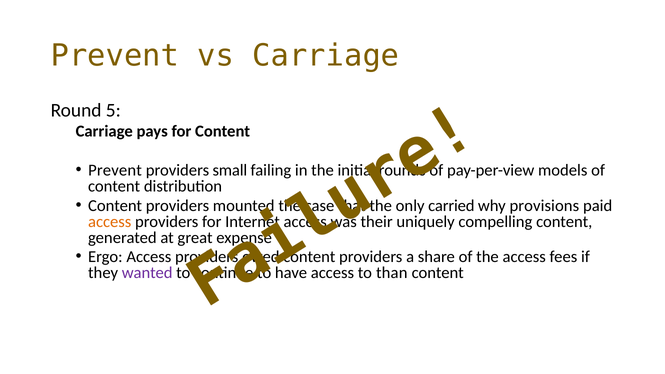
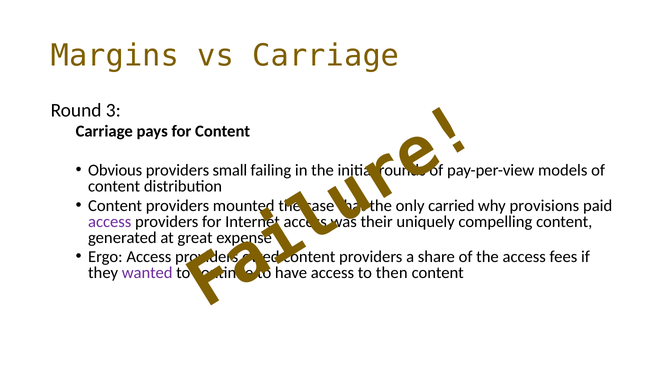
Prevent at (115, 56): Prevent -> Margins
5: 5 -> 3
Prevent at (115, 170): Prevent -> Obvious
access at (110, 222) colour: orange -> purple
than: than -> then
